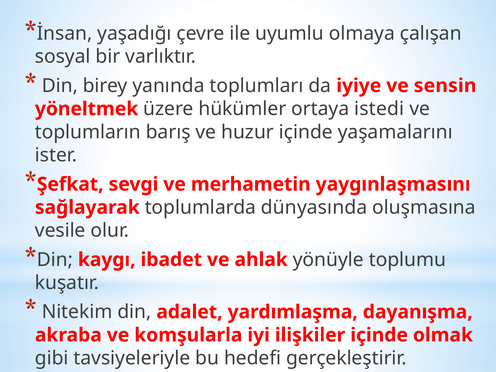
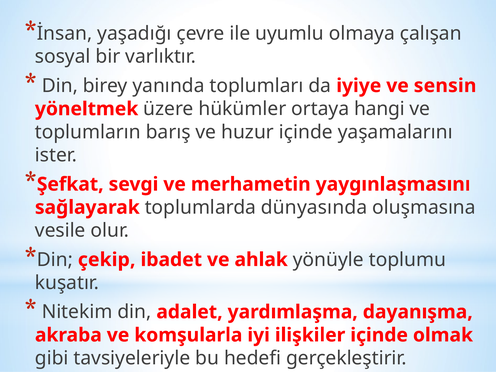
istedi: istedi -> hangi
kaygı: kaygı -> çekip
